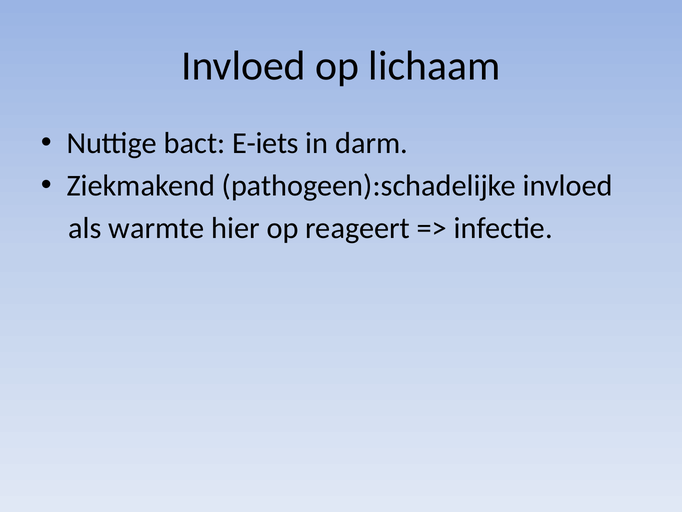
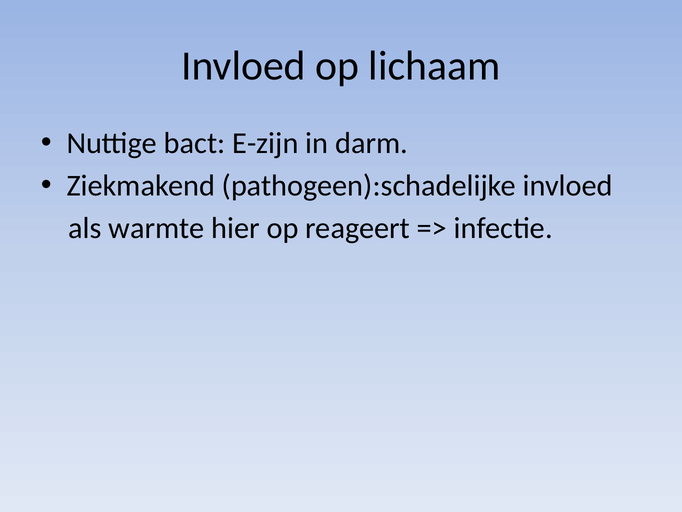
E-iets: E-iets -> E-zijn
